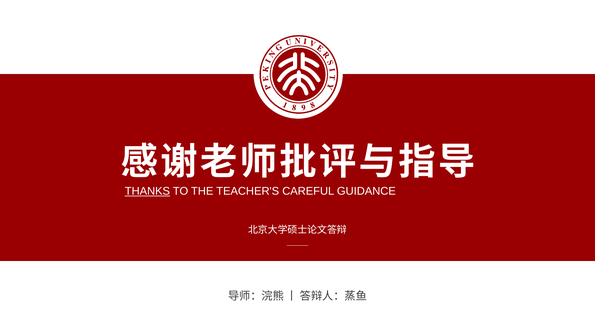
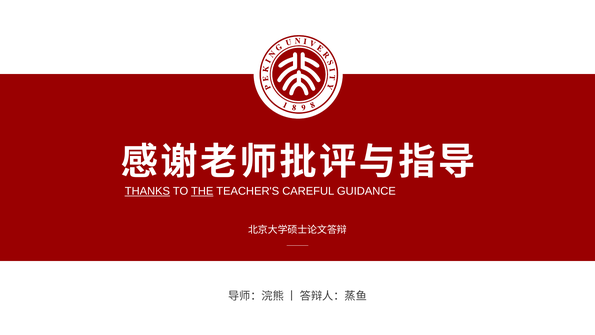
THE underline: none -> present
